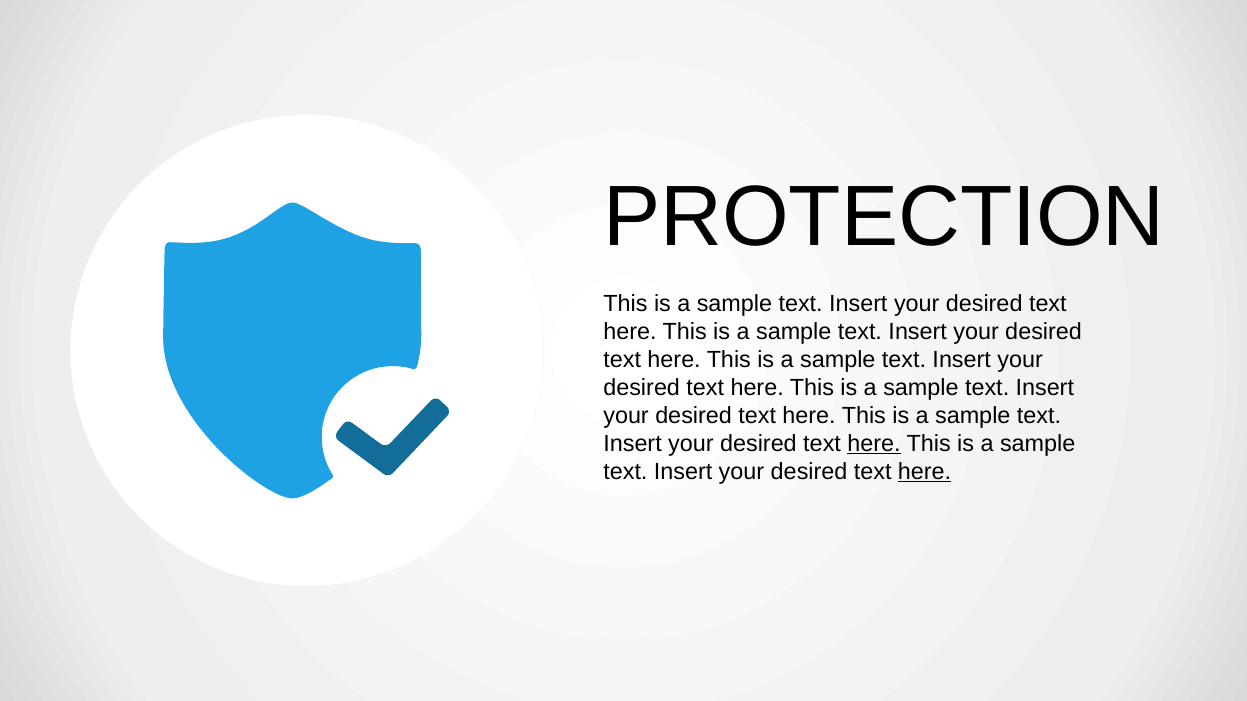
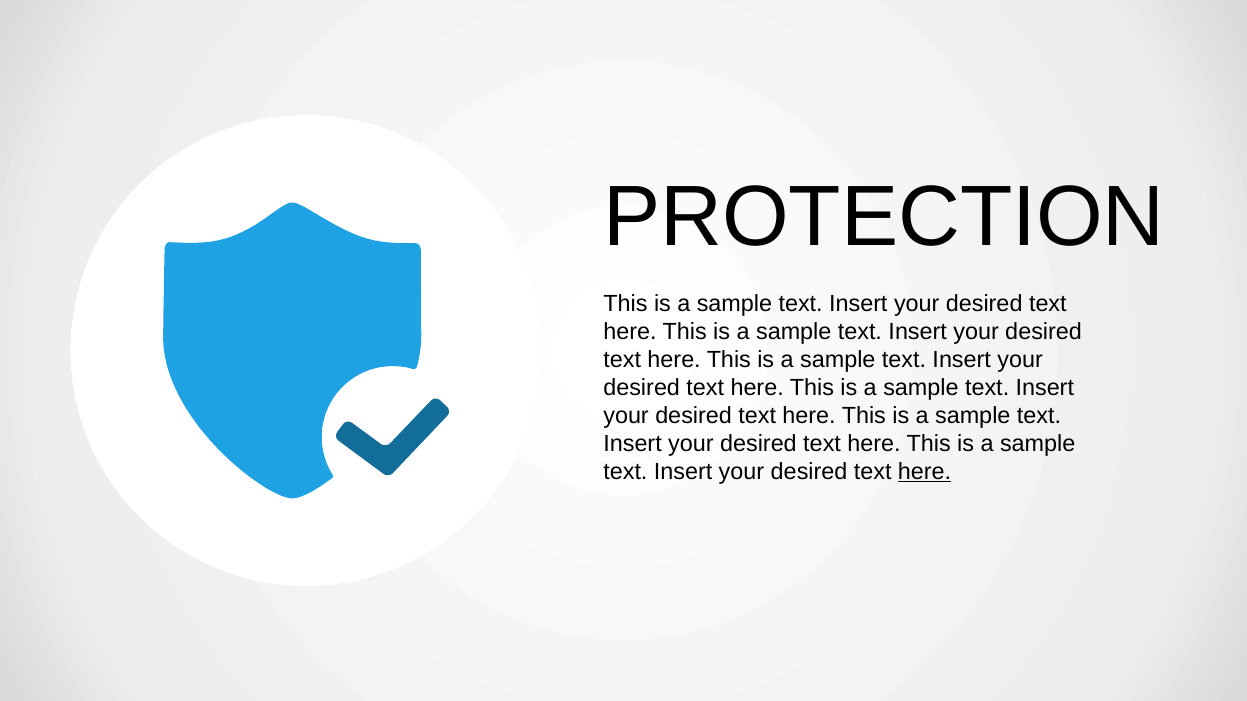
here at (874, 444) underline: present -> none
